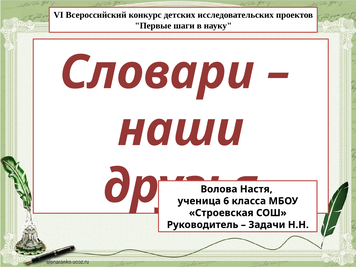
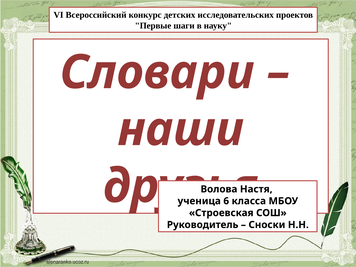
Задачи: Задачи -> Сноски
